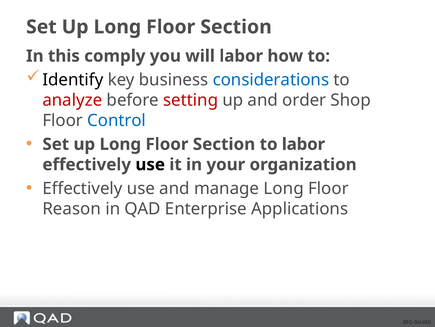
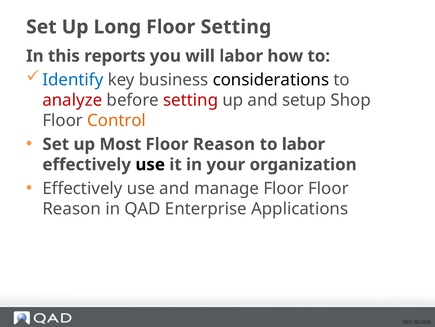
Section at (236, 27): Section -> Setting
comply: comply -> reports
Identify colour: black -> blue
considerations colour: blue -> black
order: order -> setup
Control colour: blue -> orange
Long at (120, 144): Long -> Most
Section at (224, 144): Section -> Reason
manage Long: Long -> Floor
